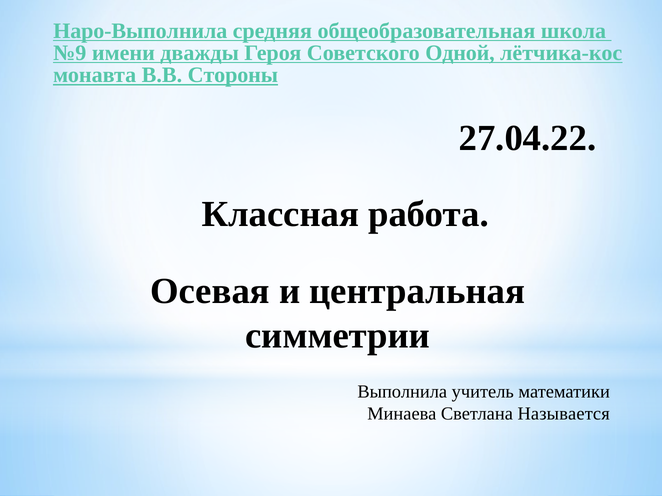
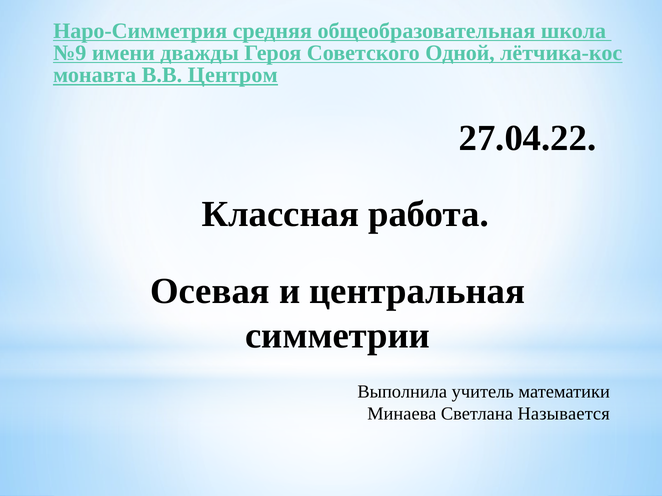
Наро-Выполнила: Наро-Выполнила -> Наро-Симметрия
Стороны: Стороны -> Центром
